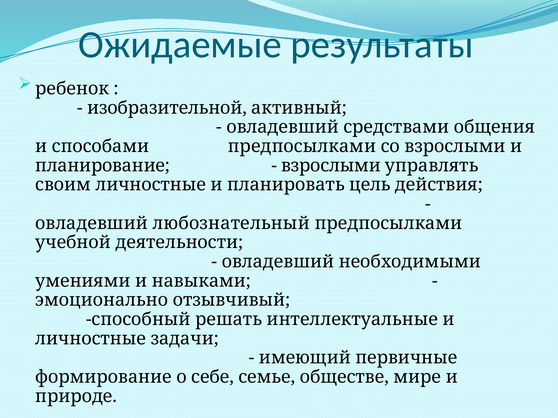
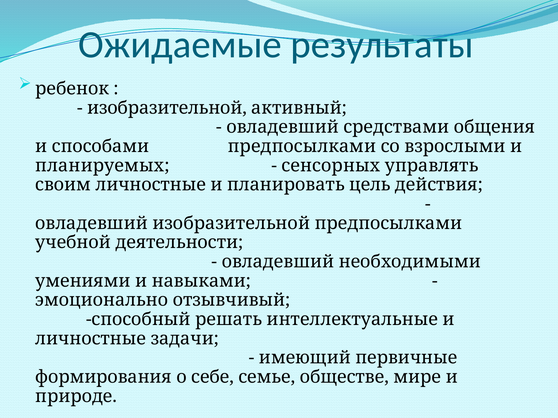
планирование: планирование -> планируемых
взрослыми at (331, 166): взрослыми -> сенсорных
овладевший любознательный: любознательный -> изобразительной
формирование: формирование -> формирования
